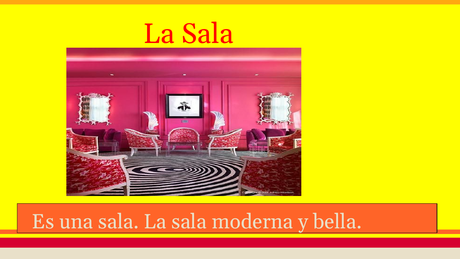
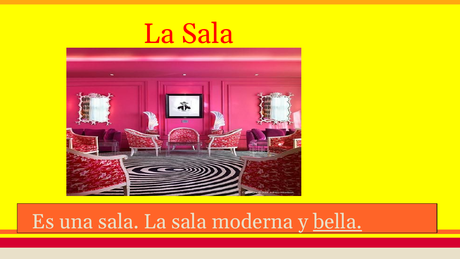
bella underline: none -> present
